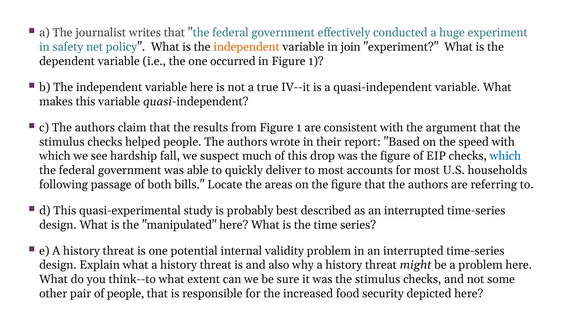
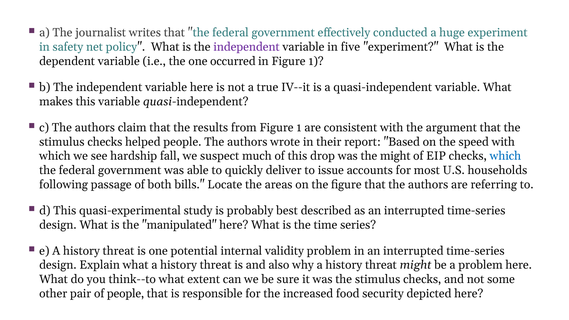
independent at (247, 47) colour: orange -> purple
join: join -> five
was the figure: figure -> might
to most: most -> issue
